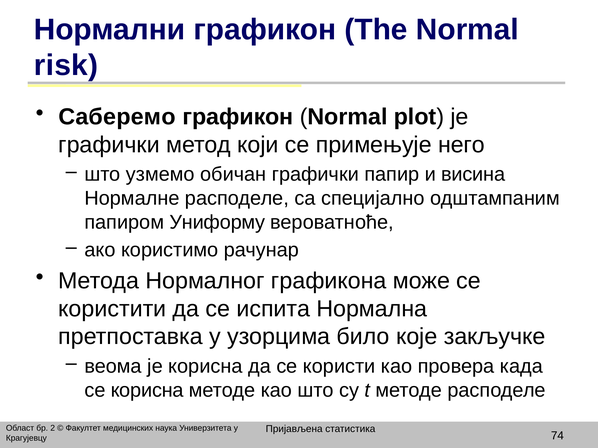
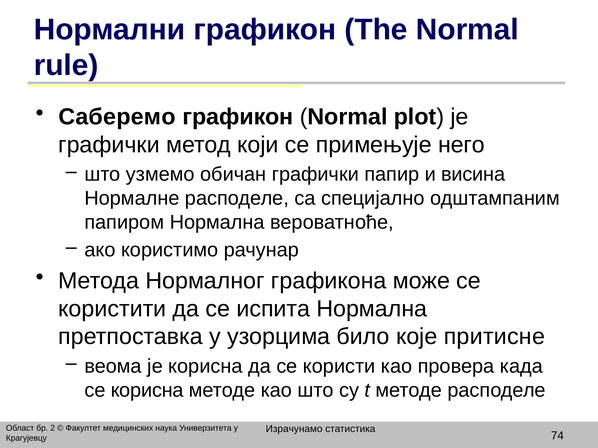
risk: risk -> rule
папиром Униформу: Униформу -> Нормална
закључке: закључке -> притисне
Пријављена: Пријављена -> Израчунамо
